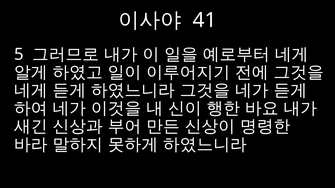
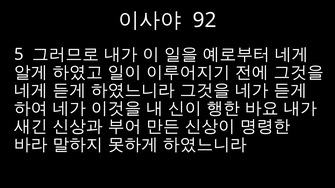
41: 41 -> 92
